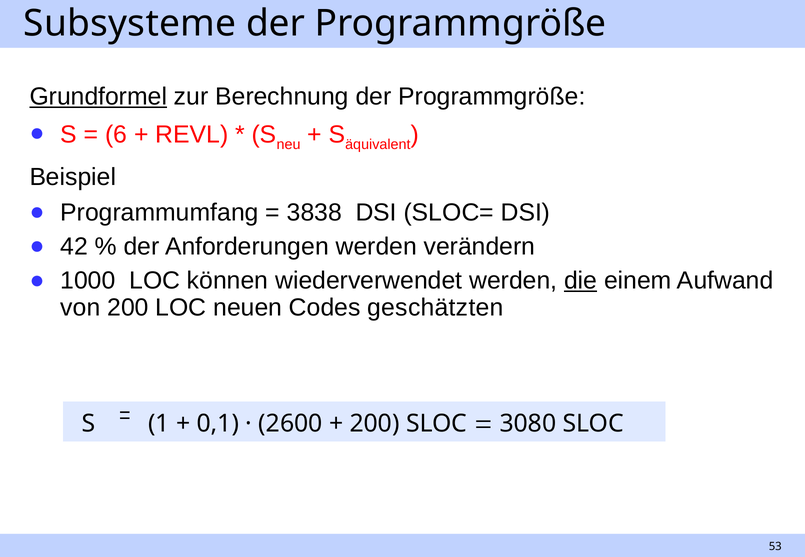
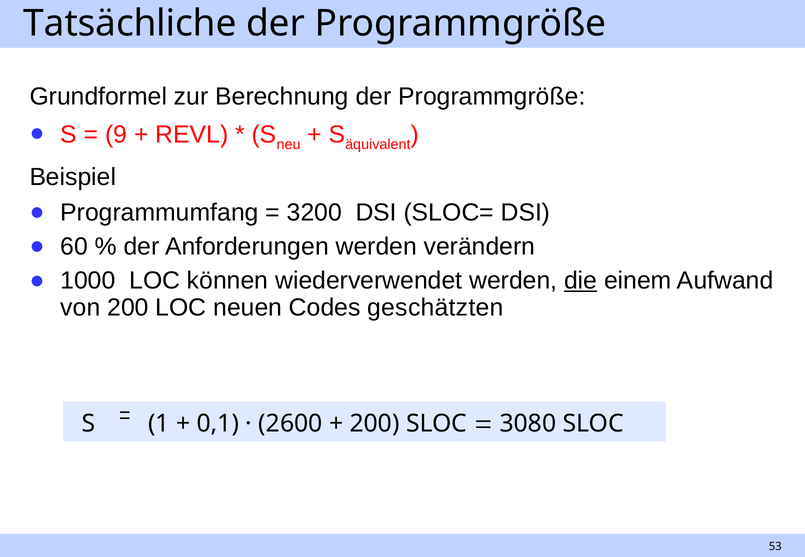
Subsysteme: Subsysteme -> Tatsächliche
Grundformel underline: present -> none
6: 6 -> 9
3838: 3838 -> 3200
42: 42 -> 60
